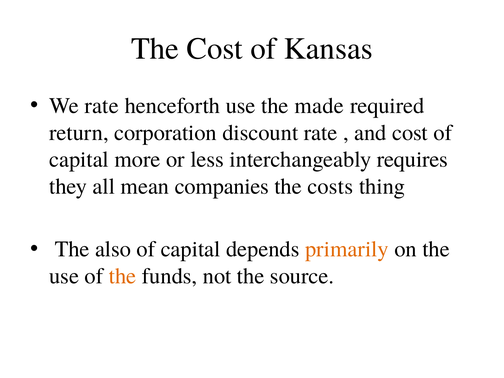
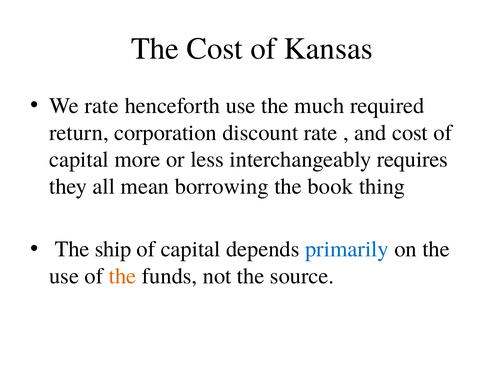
made: made -> much
companies: companies -> borrowing
costs: costs -> book
also: also -> ship
primarily colour: orange -> blue
